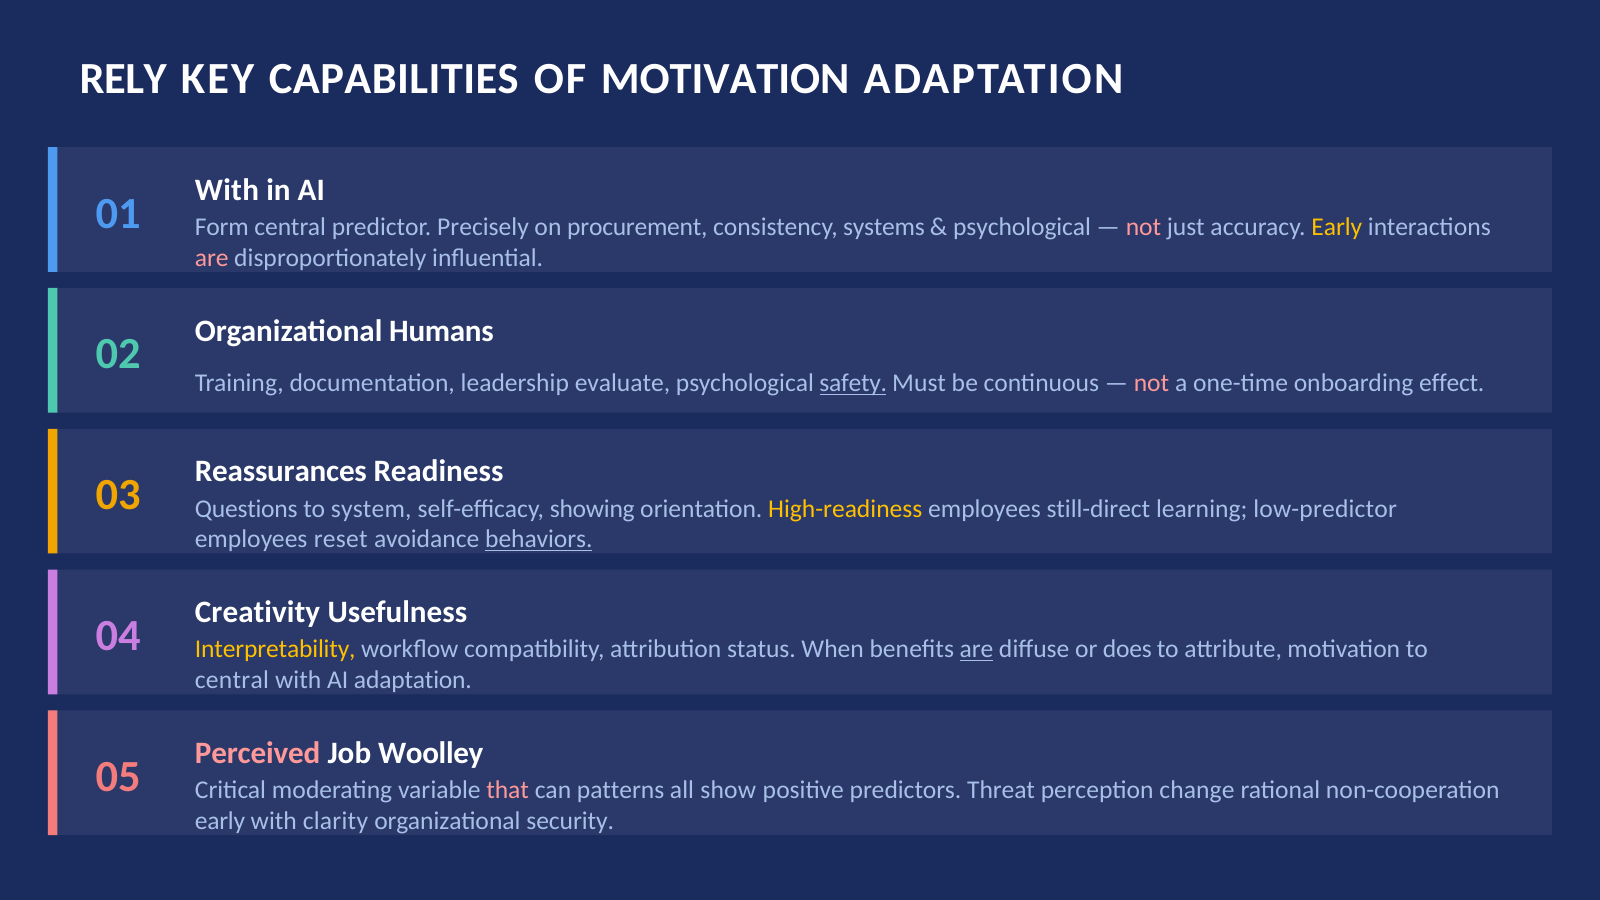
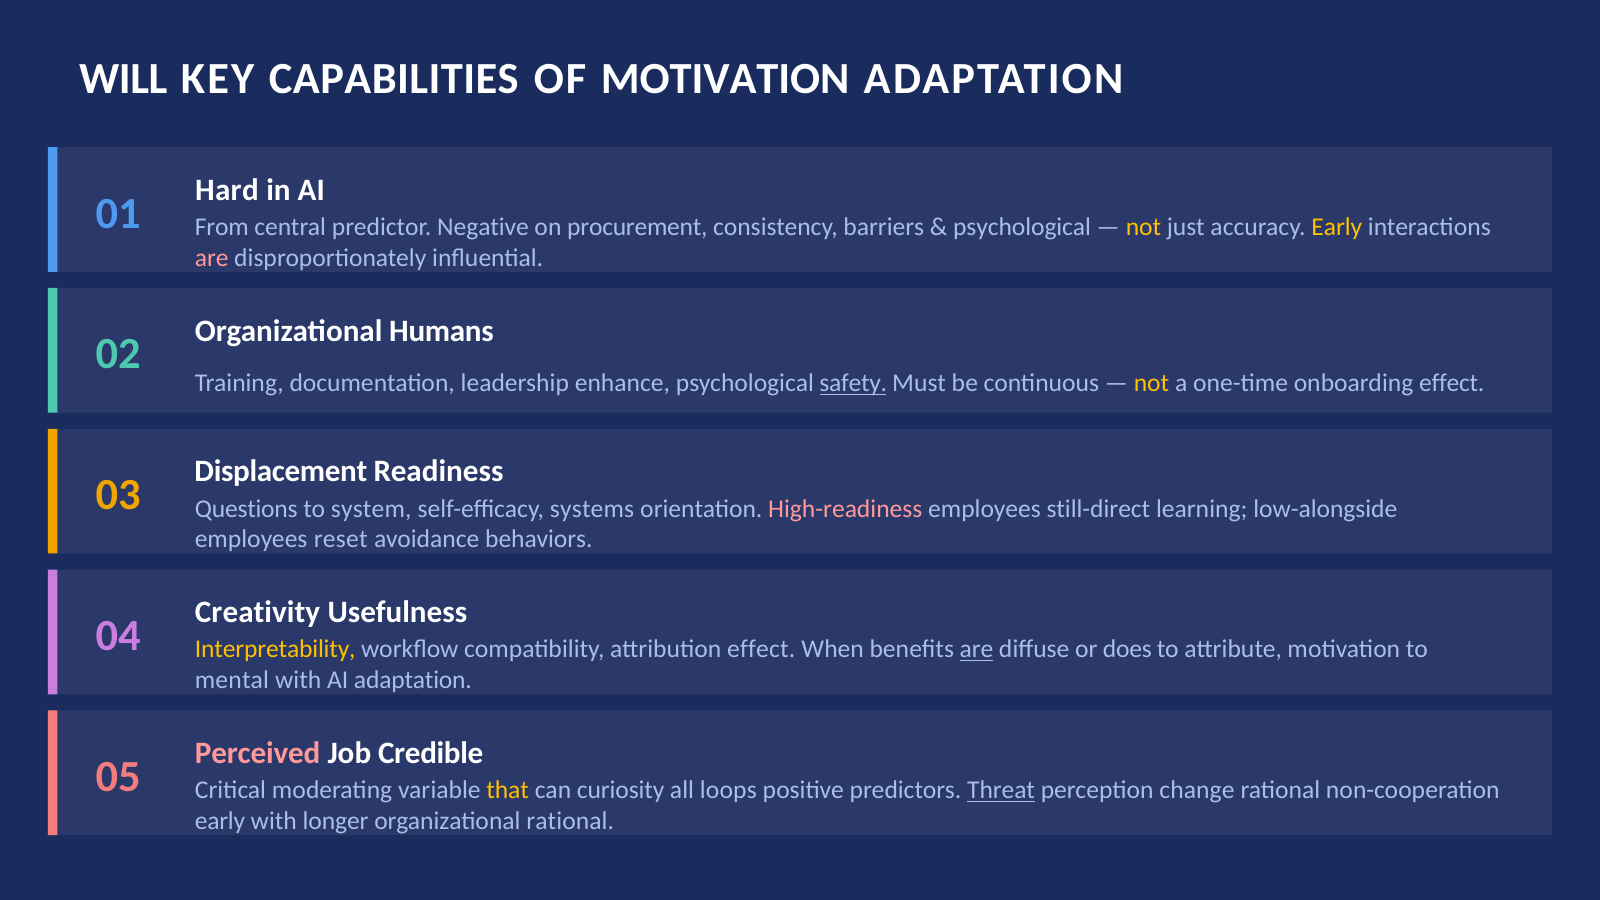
RELY: RELY -> WILL
With at (227, 190): With -> Hard
Form: Form -> From
Precisely: Precisely -> Negative
systems: systems -> barriers
not at (1143, 227) colour: pink -> yellow
evaluate: evaluate -> enhance
not at (1151, 383) colour: pink -> yellow
Reassurances: Reassurances -> Displacement
showing: showing -> systems
High-readiness colour: yellow -> pink
low-predictor: low-predictor -> low-alongside
behaviors underline: present -> none
attribution status: status -> effect
central at (232, 680): central -> mental
Woolley: Woolley -> Credible
that colour: pink -> yellow
patterns: patterns -> curiosity
show: show -> loops
Threat underline: none -> present
clarity: clarity -> longer
organizational security: security -> rational
